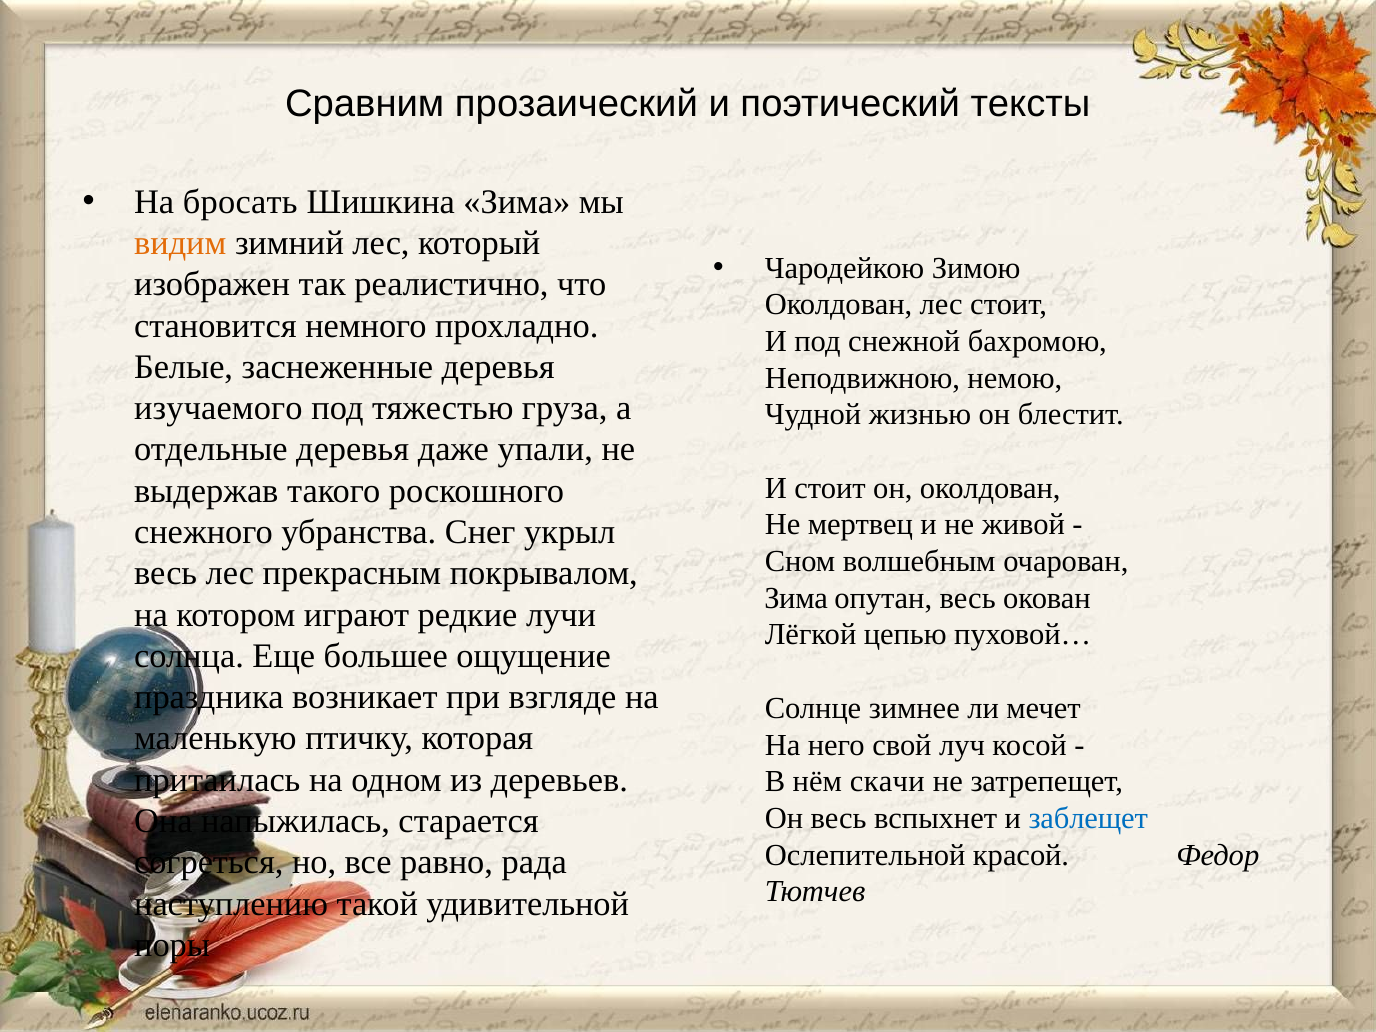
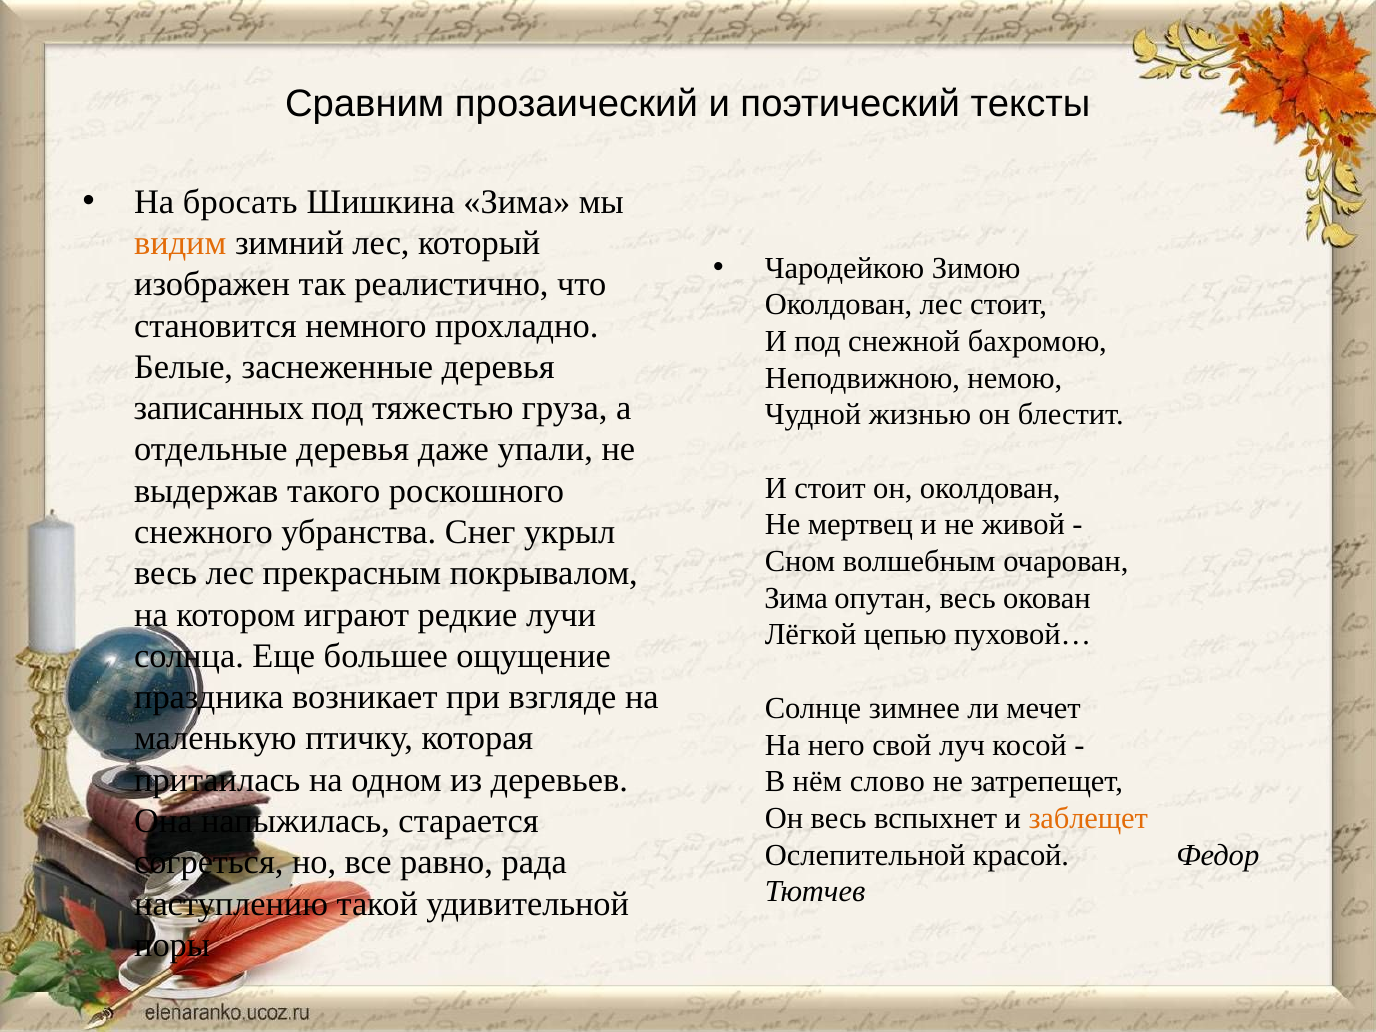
изучаемого: изучаемого -> записанных
скачи: скачи -> слово
заблещет colour: blue -> orange
